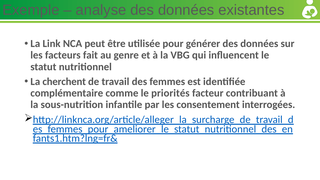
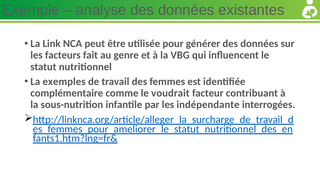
cherchent: cherchent -> exemples
priorités: priorités -> voudrait
consentement: consentement -> indépendante
